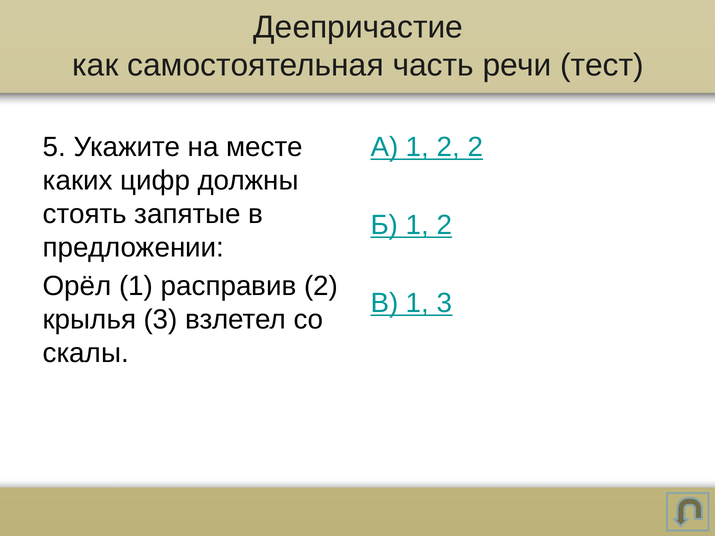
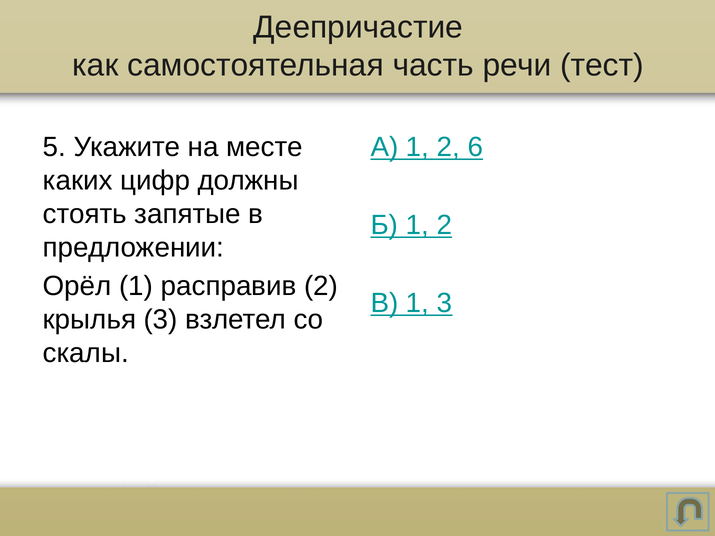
2 2: 2 -> 6
